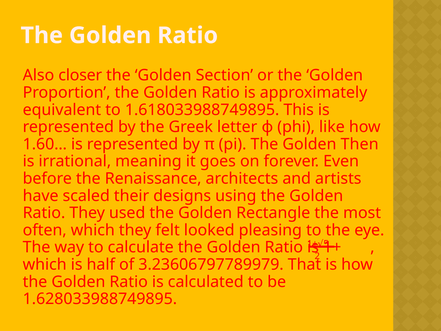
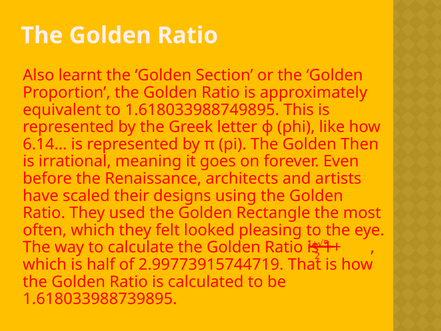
closer: closer -> learnt
1.60…: 1.60… -> 6.14…
3.23606797789979: 3.23606797789979 -> 2.99773915744719
1.628033988749895: 1.628033988749895 -> 1.618033988739895
